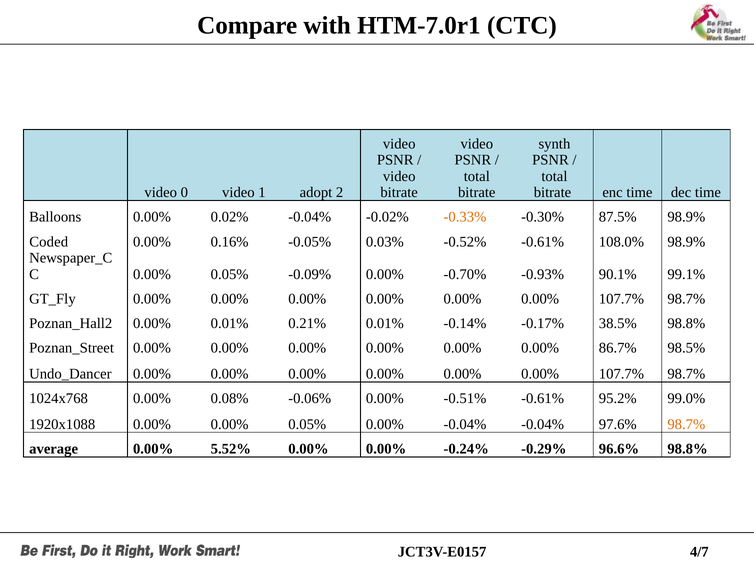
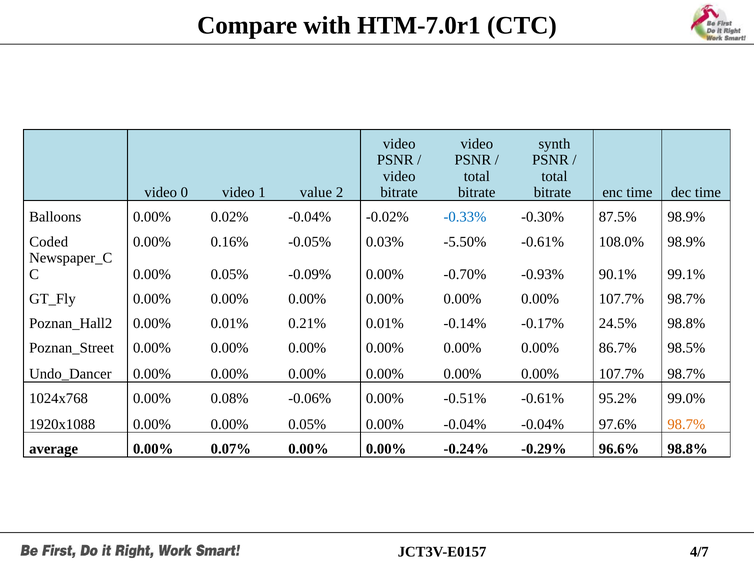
adopt: adopt -> value
-0.33% colour: orange -> blue
-0.52%: -0.52% -> -5.50%
38.5%: 38.5% -> 24.5%
5.52%: 5.52% -> 0.07%
